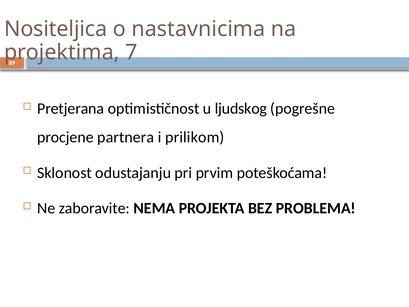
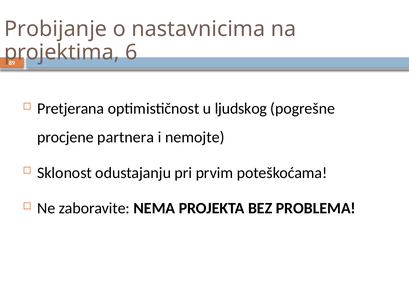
Nositeljica: Nositeljica -> Probijanje
7: 7 -> 6
prilikom: prilikom -> nemojte
